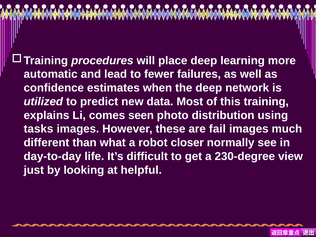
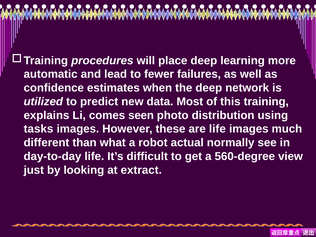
are fail: fail -> life
closer: closer -> actual
230-degree: 230-degree -> 560-degree
helpful: helpful -> extract
